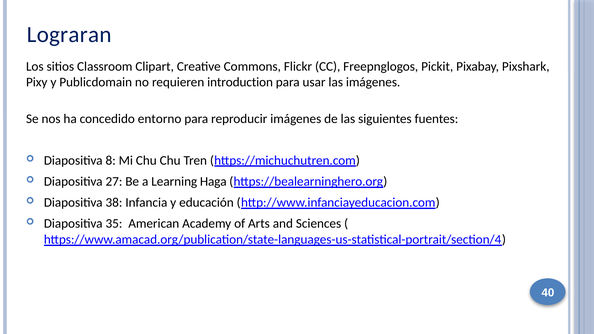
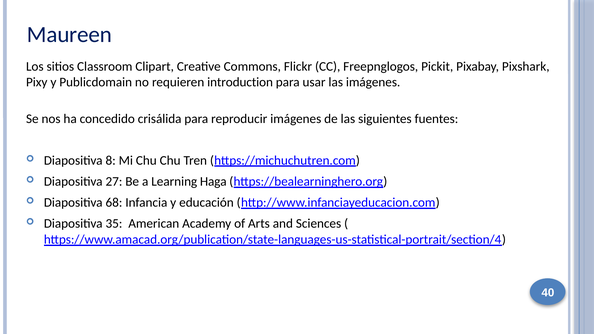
Lograran: Lograran -> Maureen
entorno: entorno -> crisálida
38: 38 -> 68
